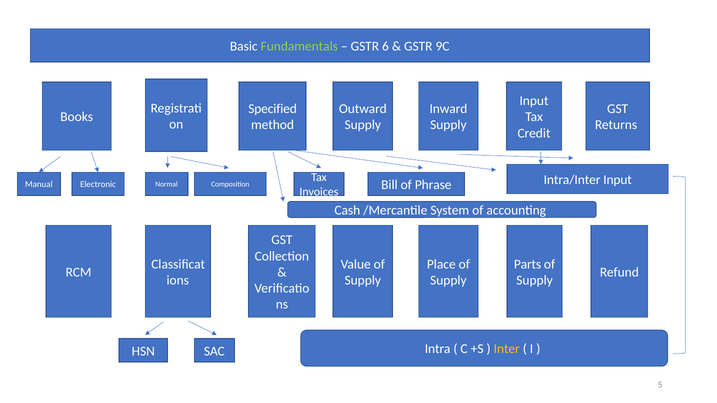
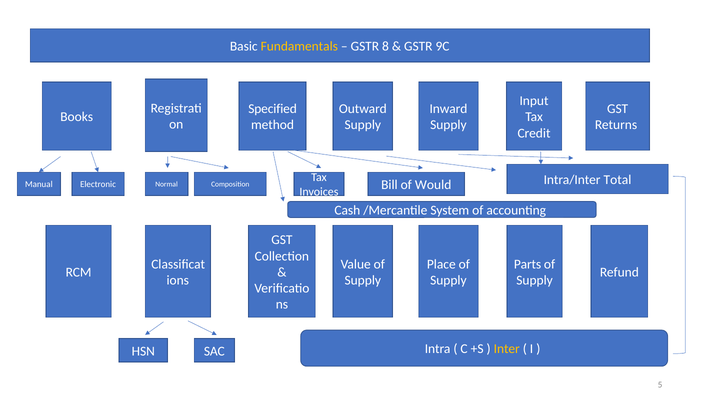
Fundamentals colour: light green -> yellow
6: 6 -> 8
Intra/Inter Input: Input -> Total
Phrase: Phrase -> Would
